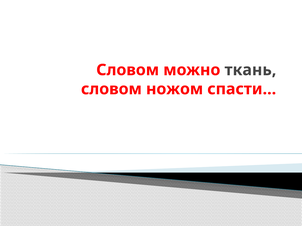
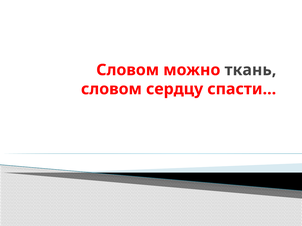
ножом: ножом -> сердцу
